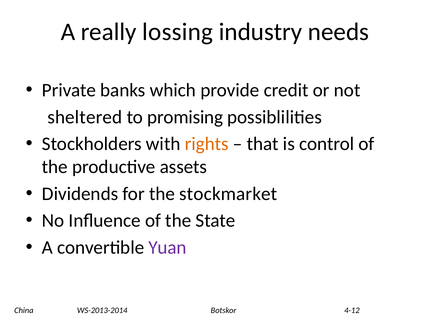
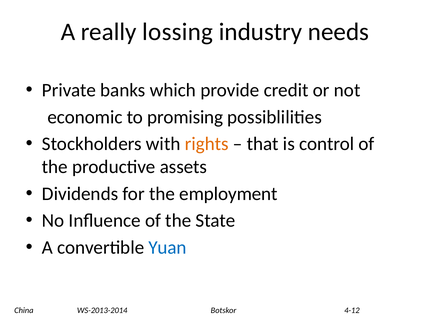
sheltered: sheltered -> economic
stockmarket: stockmarket -> employment
Yuan colour: purple -> blue
